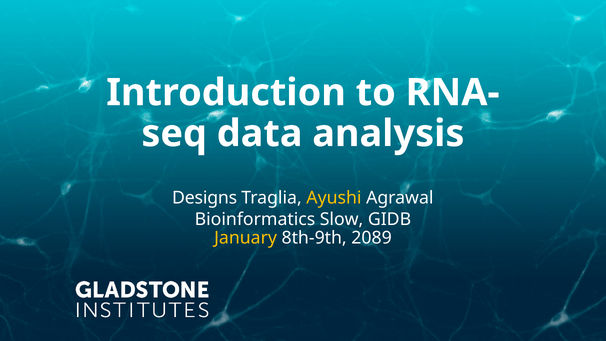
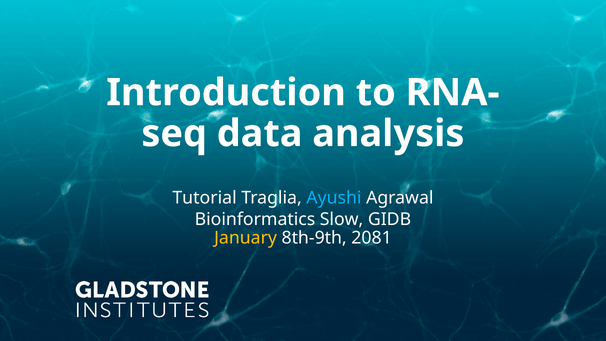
Designs: Designs -> Tutorial
Ayushi colour: yellow -> light blue
2089: 2089 -> 2081
